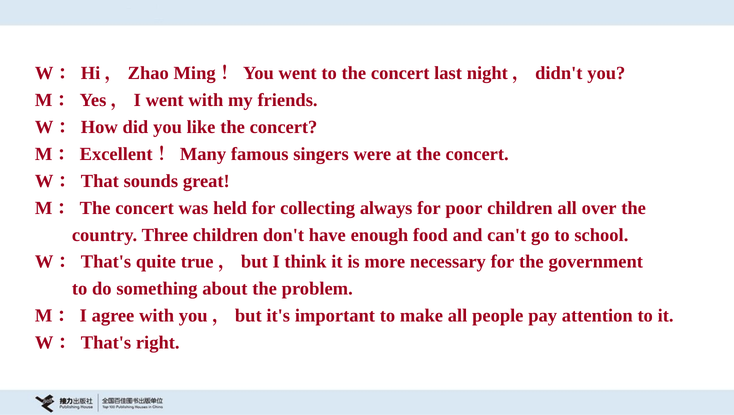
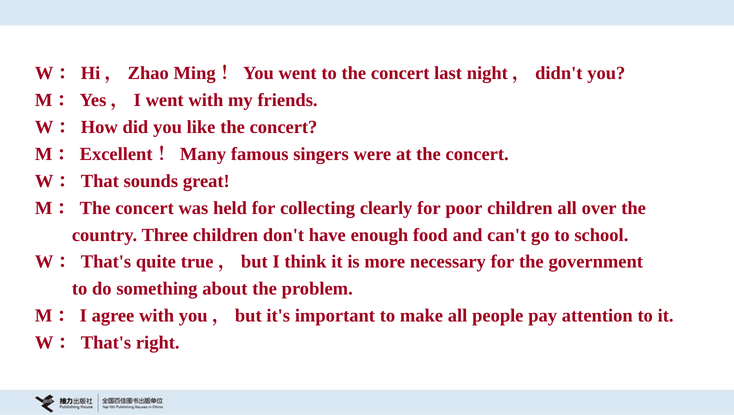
always: always -> clearly
